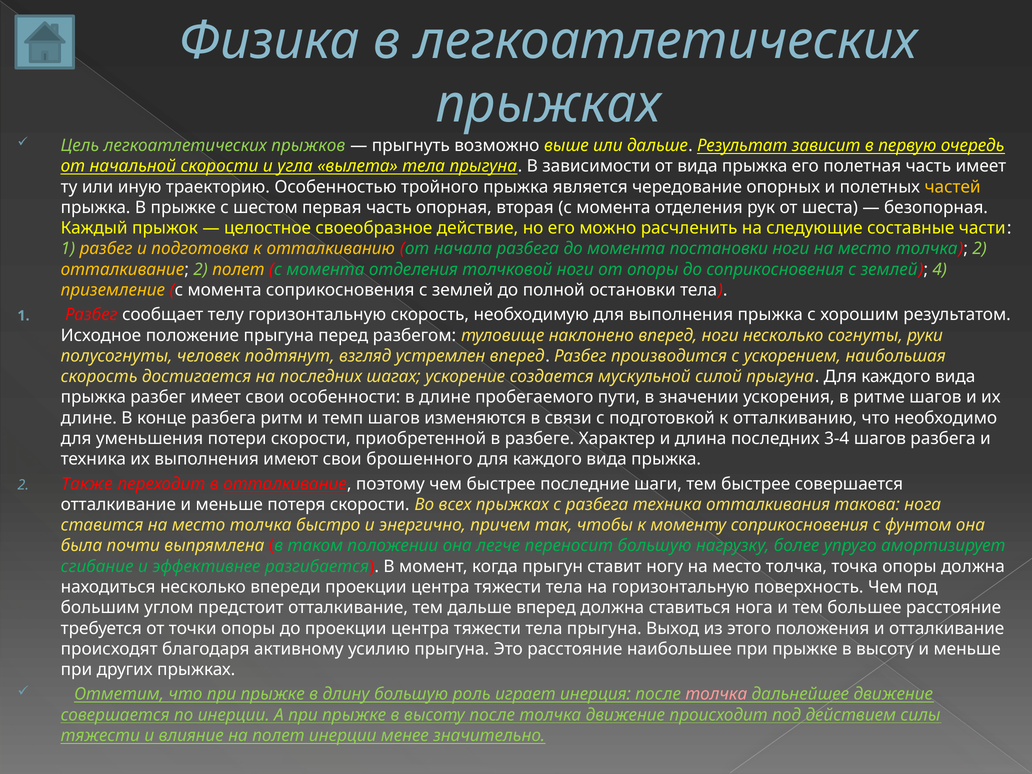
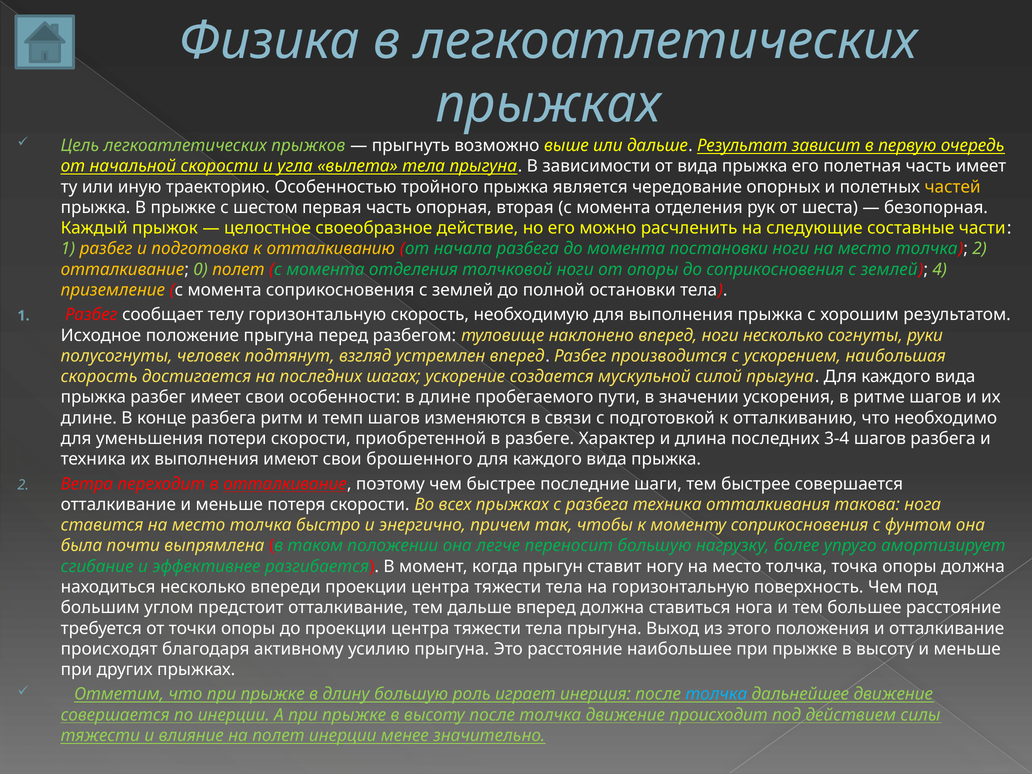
отталкивание 2: 2 -> 0
Также: Также -> Ветра
толчка at (716, 694) colour: pink -> light blue
